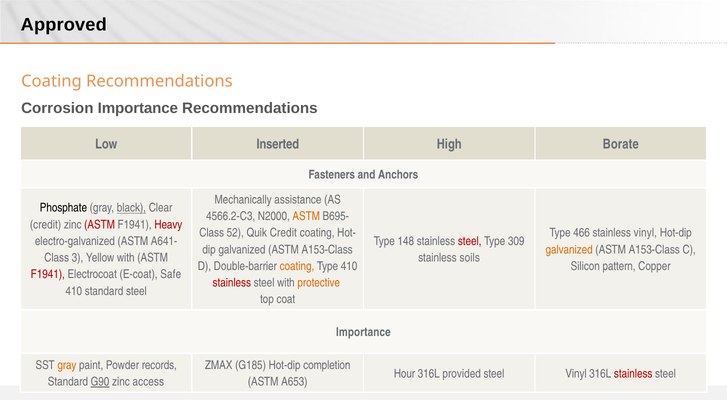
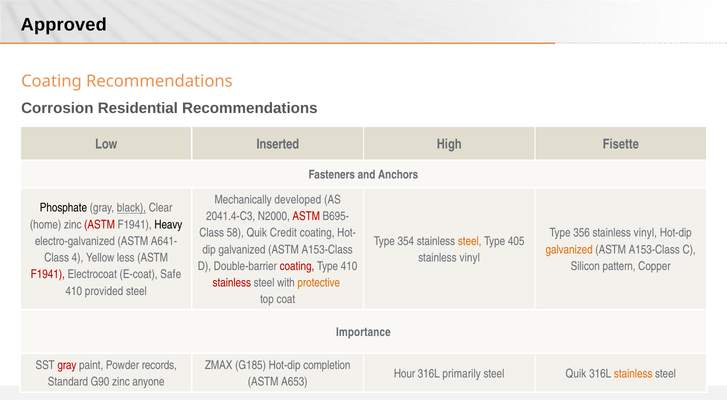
Corrosion Importance: Importance -> Residential
Borate: Borate -> Fisette
assistance: assistance -> developed
4566.2-C3: 4566.2-C3 -> 2041.4-C3
ASTM at (306, 216) colour: orange -> red
credit at (46, 225): credit -> home
Heavy colour: red -> black
52: 52 -> 58
466: 466 -> 356
148: 148 -> 354
steel at (470, 241) colour: red -> orange
309: 309 -> 405
3: 3 -> 4
Yellow with: with -> less
soils at (470, 258): soils -> vinyl
coating at (297, 266) colour: orange -> red
410 standard: standard -> provided
gray at (67, 365) colour: orange -> red
provided: provided -> primarily
steel Vinyl: Vinyl -> Quik
stainless at (633, 373) colour: red -> orange
G90 underline: present -> none
access: access -> anyone
